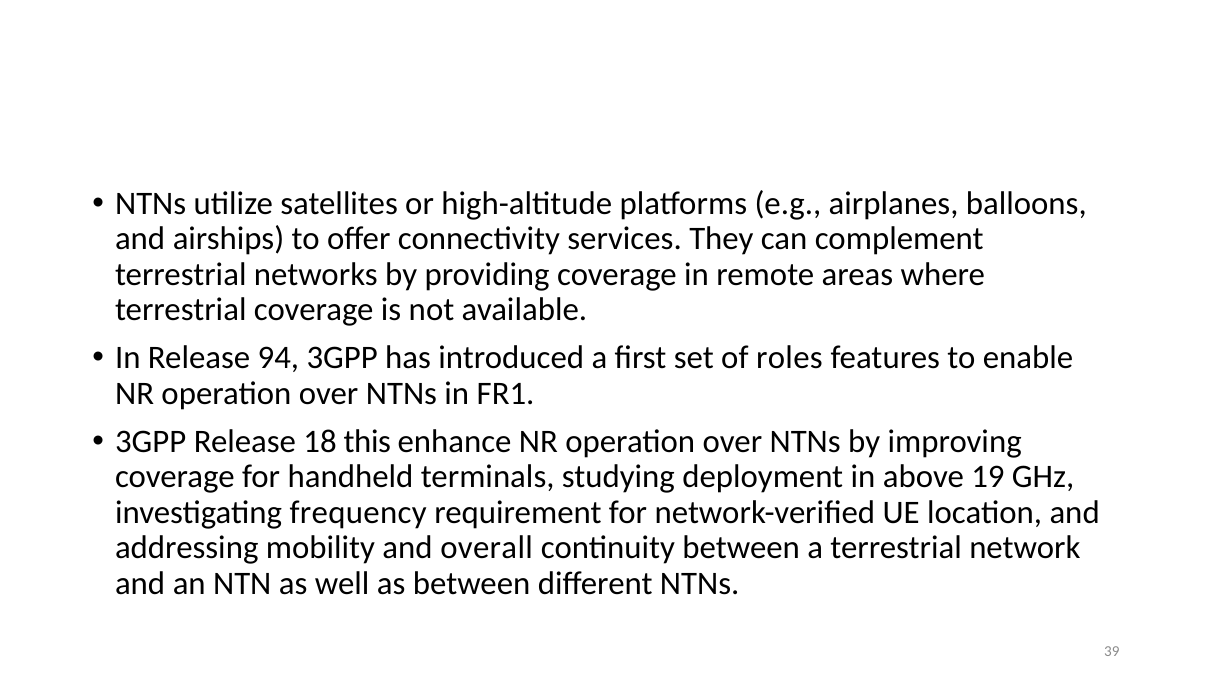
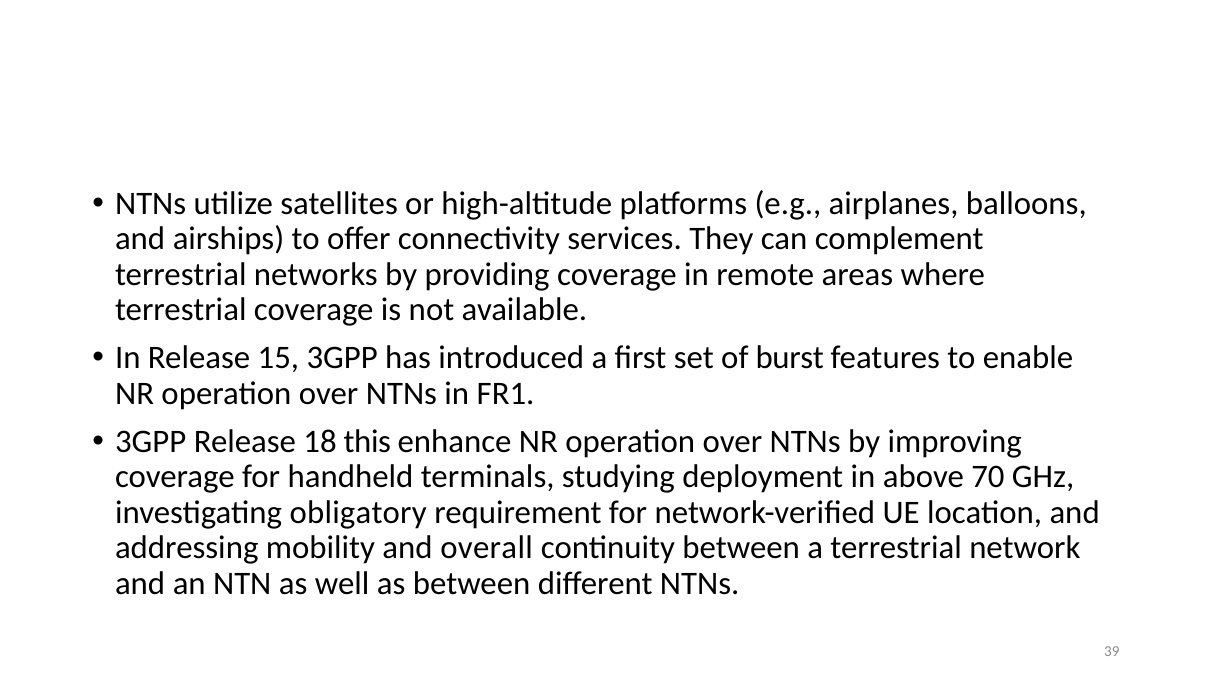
94: 94 -> 15
roles: roles -> burst
19: 19 -> 70
frequency: frequency -> obligatory
